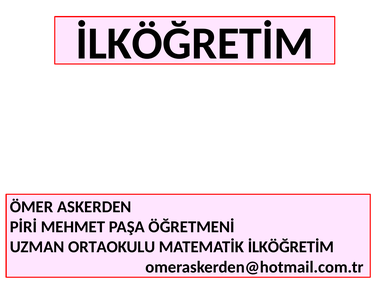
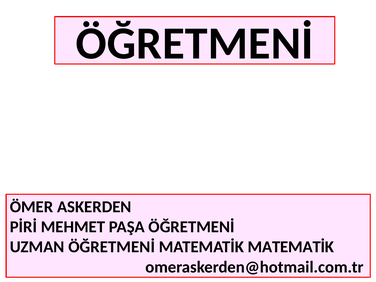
İLKÖĞRETİM at (195, 44): İLKÖĞRETİM -> ÖĞRETMENİ
UZMAN ORTAOKULU: ORTAOKULU -> ÖĞRETMENİ
MATEMATİK İLKÖĞRETİM: İLKÖĞRETİM -> MATEMATİK
